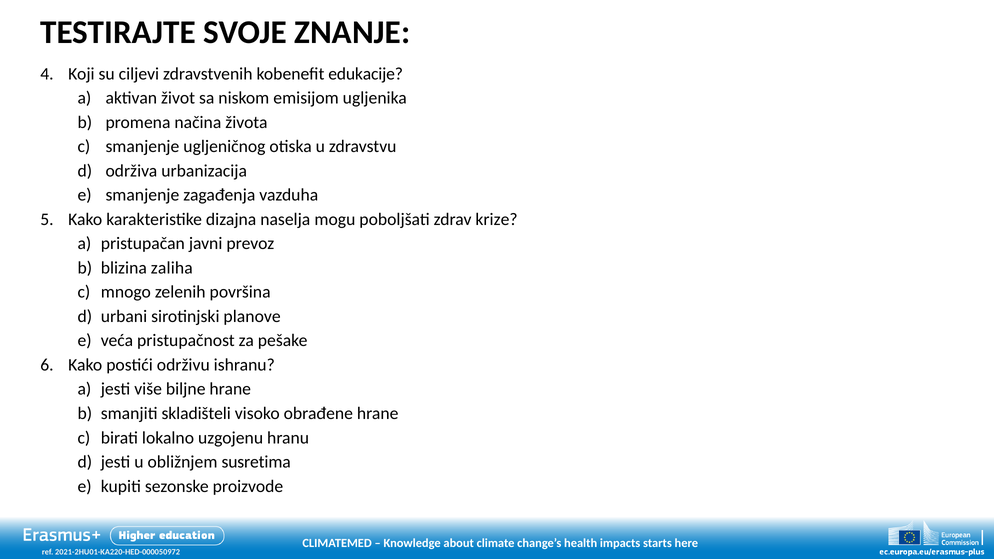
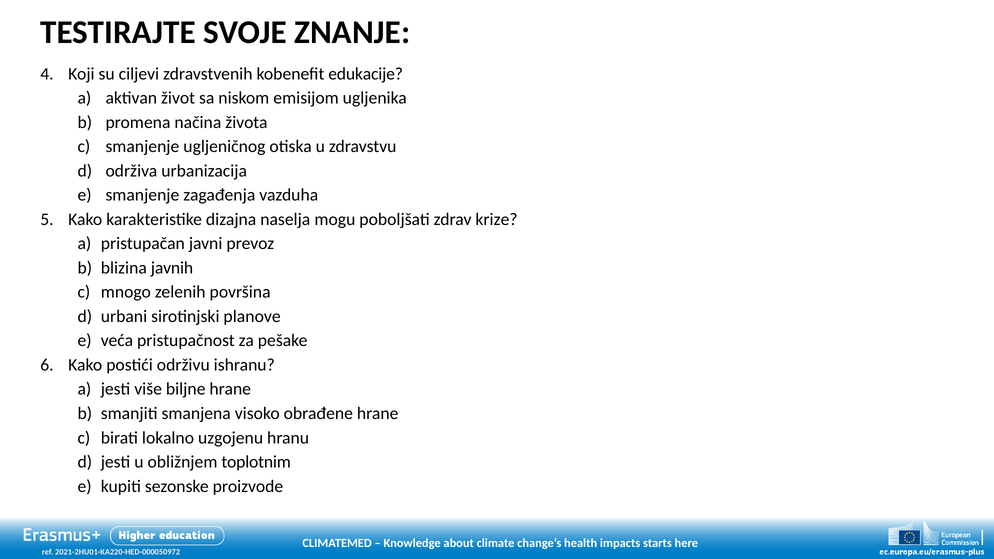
zaliha: zaliha -> javnih
skladišteli: skladišteli -> smanjena
susretima: susretima -> toplotnim
